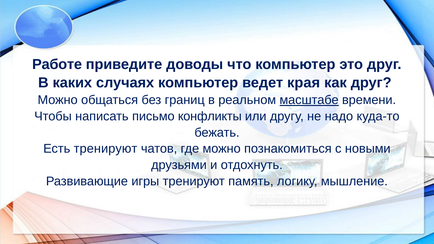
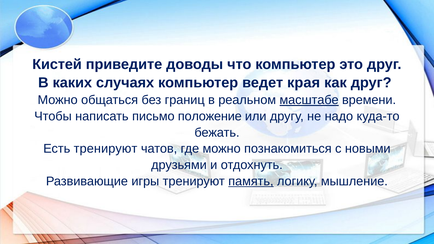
Работе: Работе -> Кистей
конфликты: конфликты -> положение
память underline: none -> present
